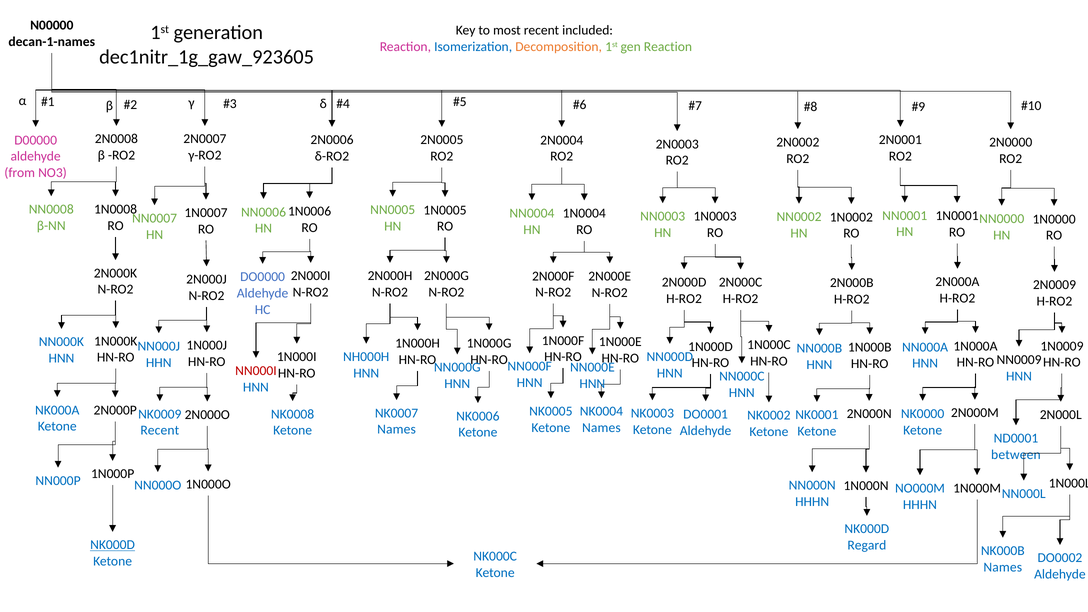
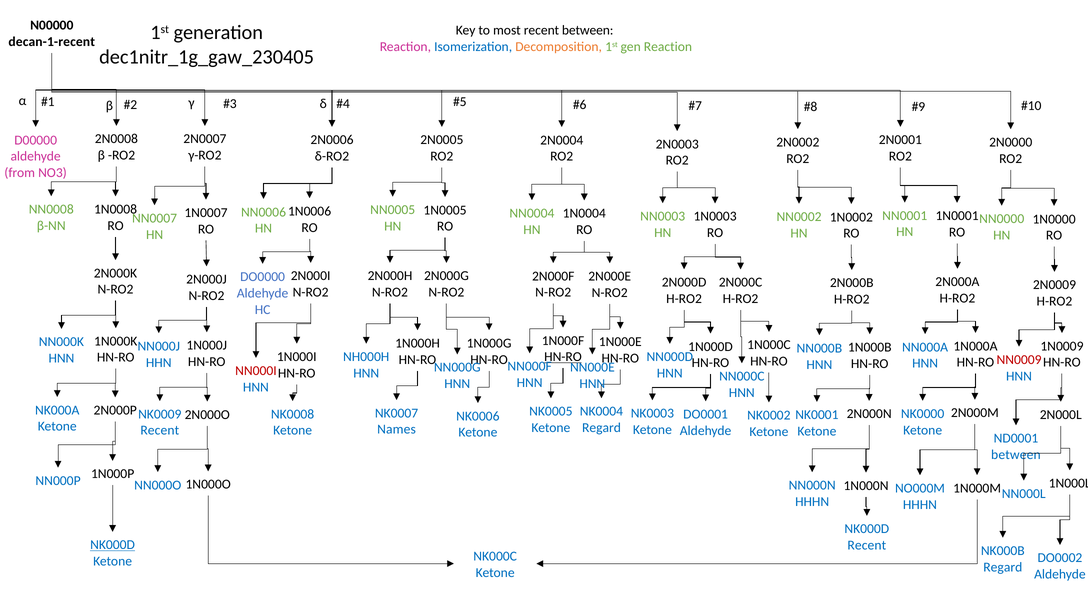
recent included: included -> between
decan-1-names: decan-1-names -> decan-1-recent
dec1nitr_1g_gaw_923605: dec1nitr_1g_gaw_923605 -> dec1nitr_1g_gaw_230405
HN-RO at (563, 357) underline: none -> present
NN0009 colour: black -> red
Names at (601, 428): Names -> Regard
Regard at (867, 545): Regard -> Recent
Names at (1003, 567): Names -> Regard
